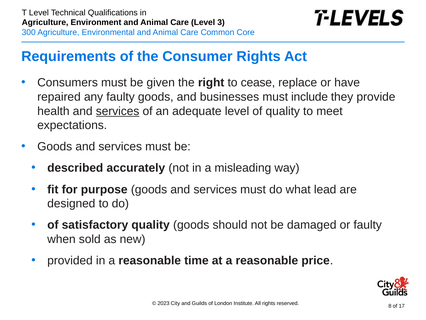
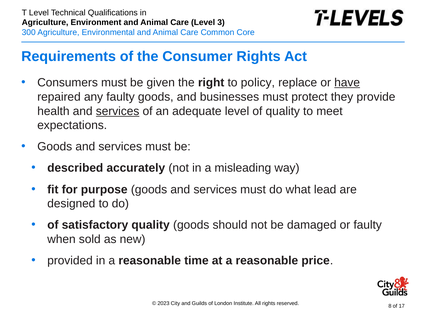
cease: cease -> policy
have underline: none -> present
include: include -> protect
